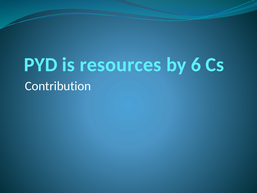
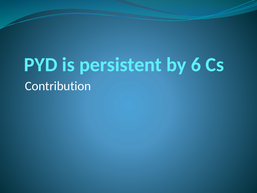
resources: resources -> persistent
